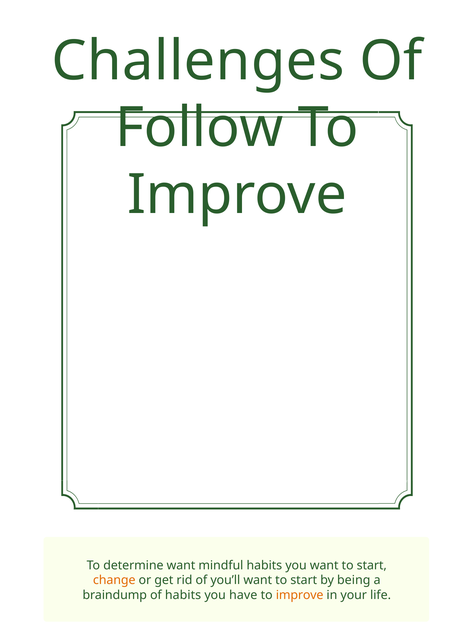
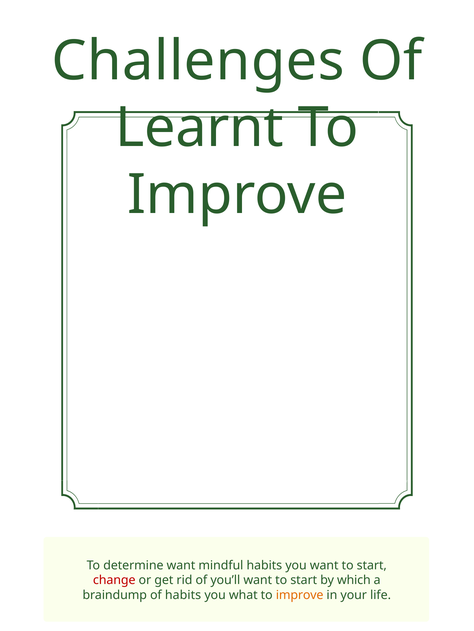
Follow: Follow -> Learnt
change colour: orange -> red
being: being -> which
have: have -> what
